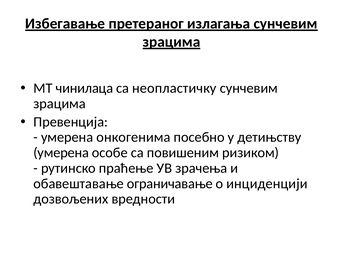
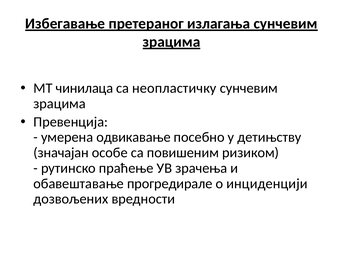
онкогенима: онкогенима -> одвикавање
умерена at (61, 153): умерена -> значајан
ограничавање: ограничавање -> прогредирале
